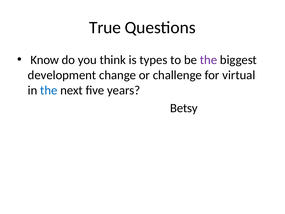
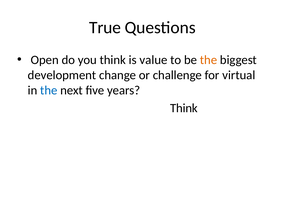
Know: Know -> Open
types: types -> value
the at (209, 60) colour: purple -> orange
Betsy at (184, 108): Betsy -> Think
